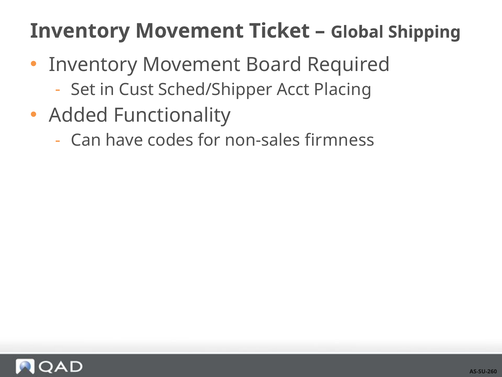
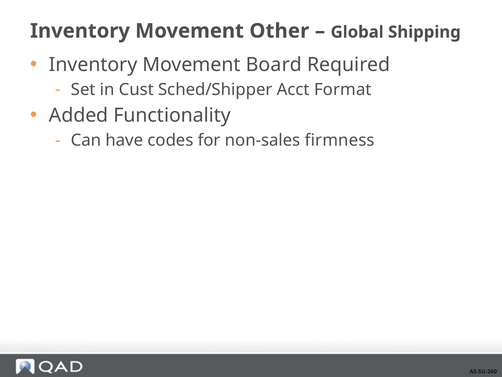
Ticket: Ticket -> Other
Placing: Placing -> Format
